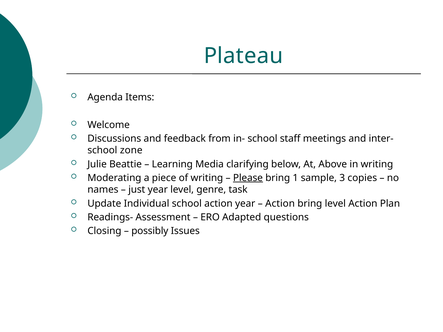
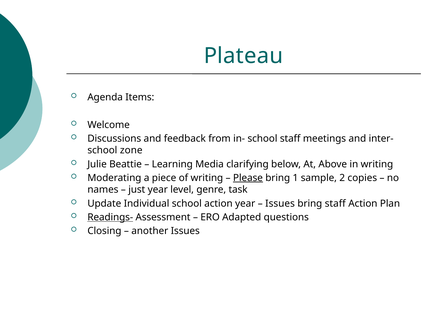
3: 3 -> 2
Action at (280, 204): Action -> Issues
bring level: level -> staff
Readings- underline: none -> present
possibly: possibly -> another
